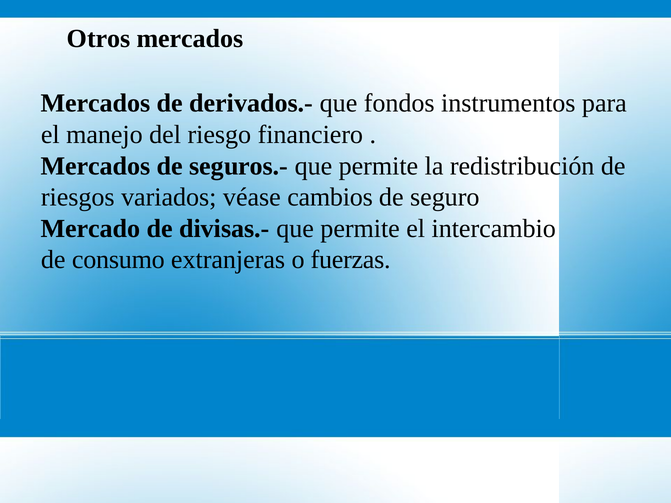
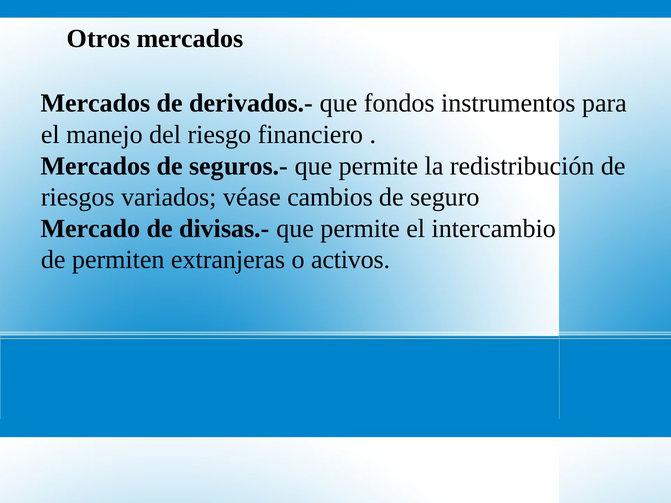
consumo: consumo -> permiten
fuerzas: fuerzas -> activos
